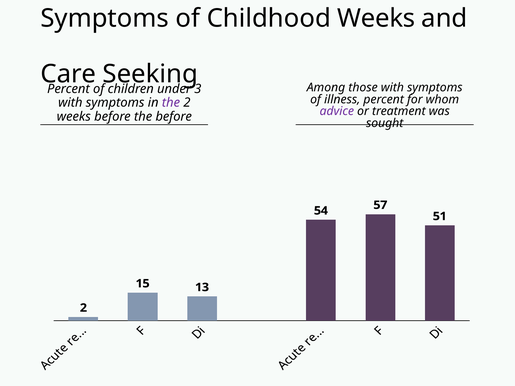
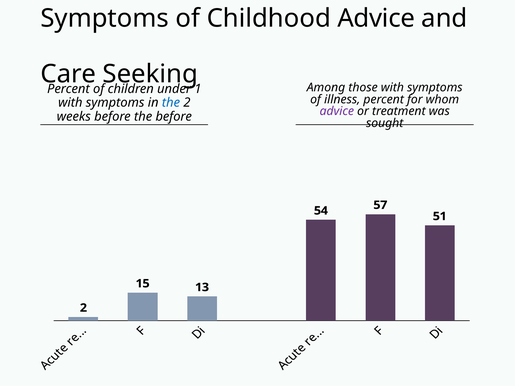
Childhood Weeks: Weeks -> Advice
3: 3 -> 1
the at (171, 103) colour: purple -> blue
